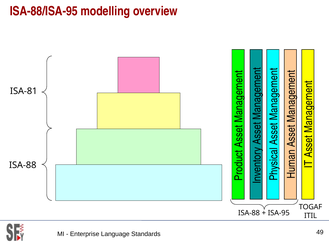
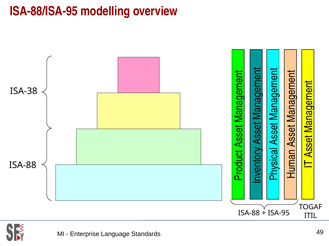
ISA-81: ISA-81 -> ISA-38
